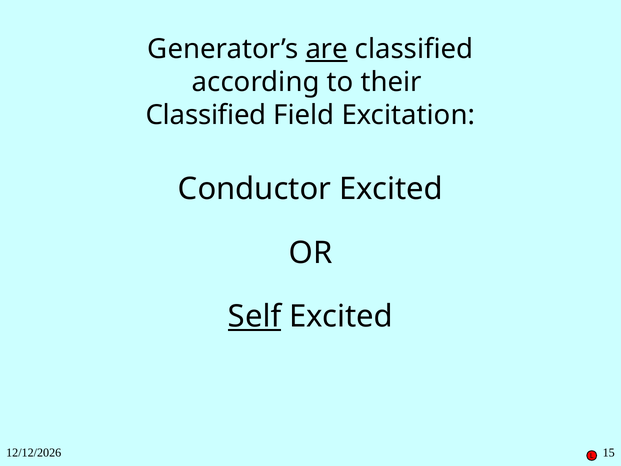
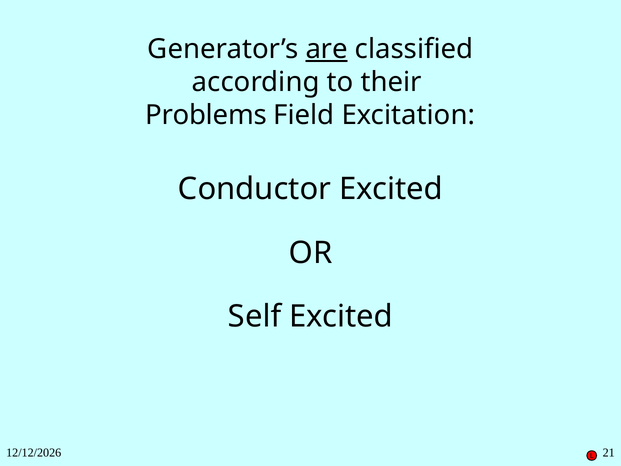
Classified at (206, 115): Classified -> Problems
Self underline: present -> none
15: 15 -> 21
